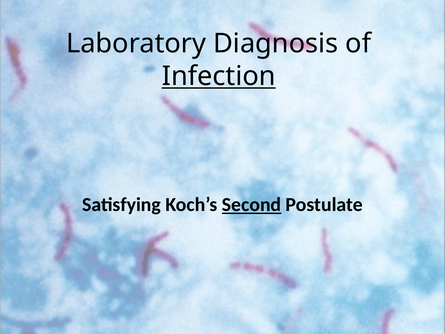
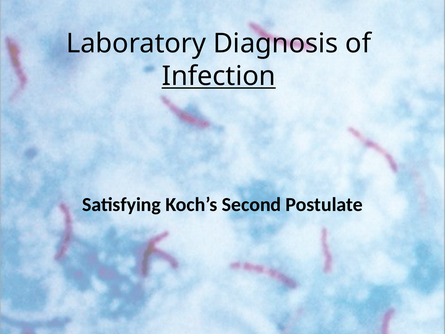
Second underline: present -> none
